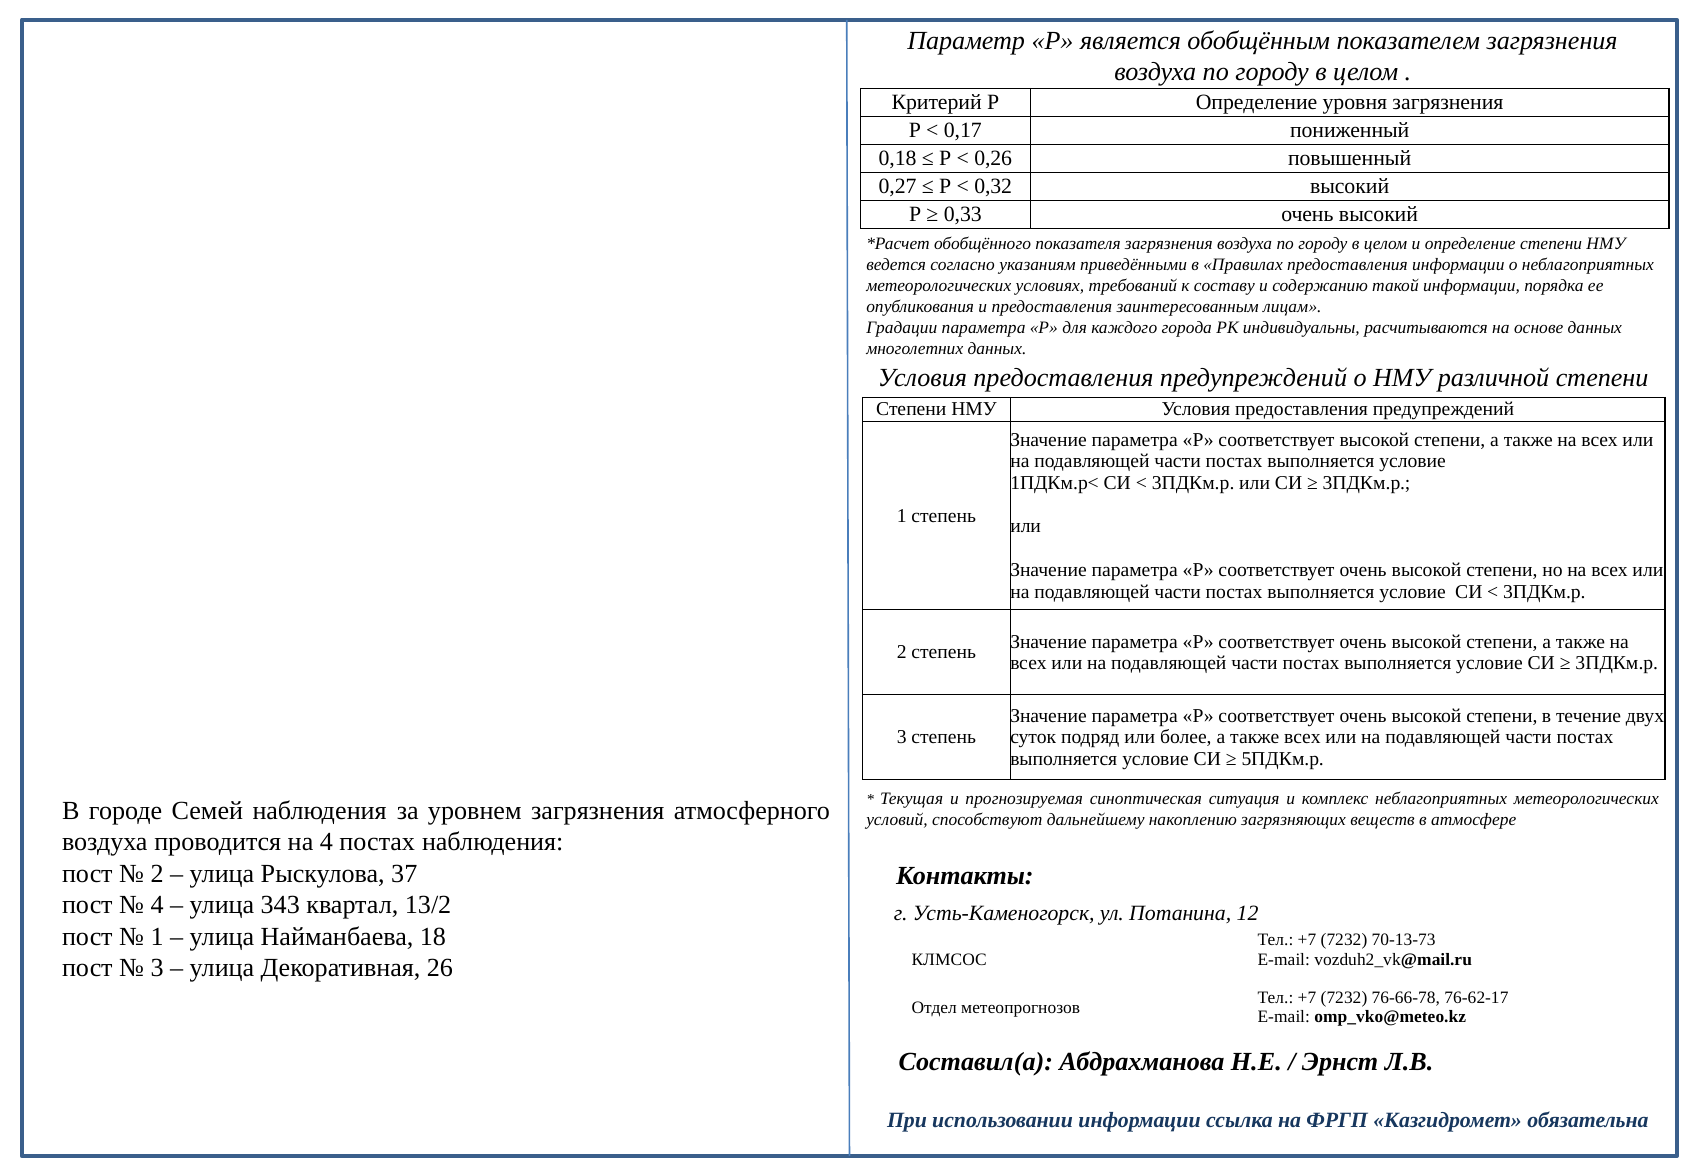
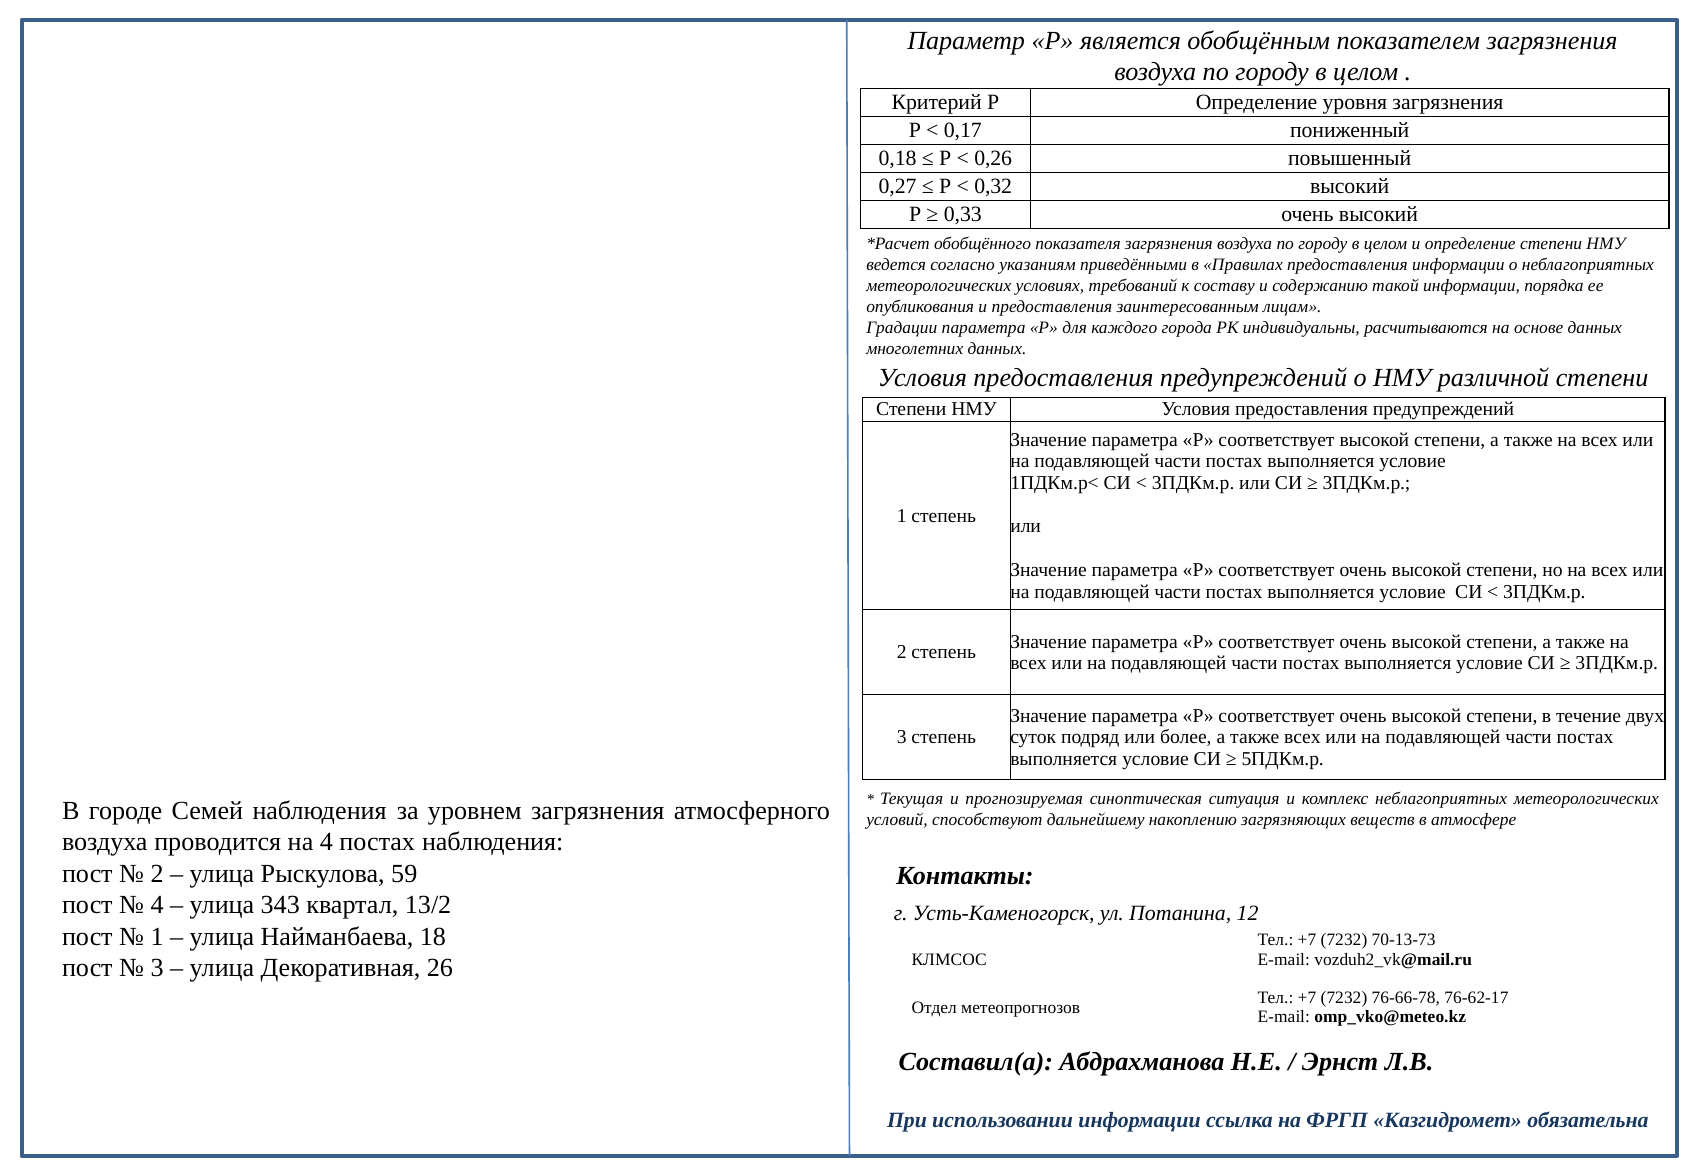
37: 37 -> 59
